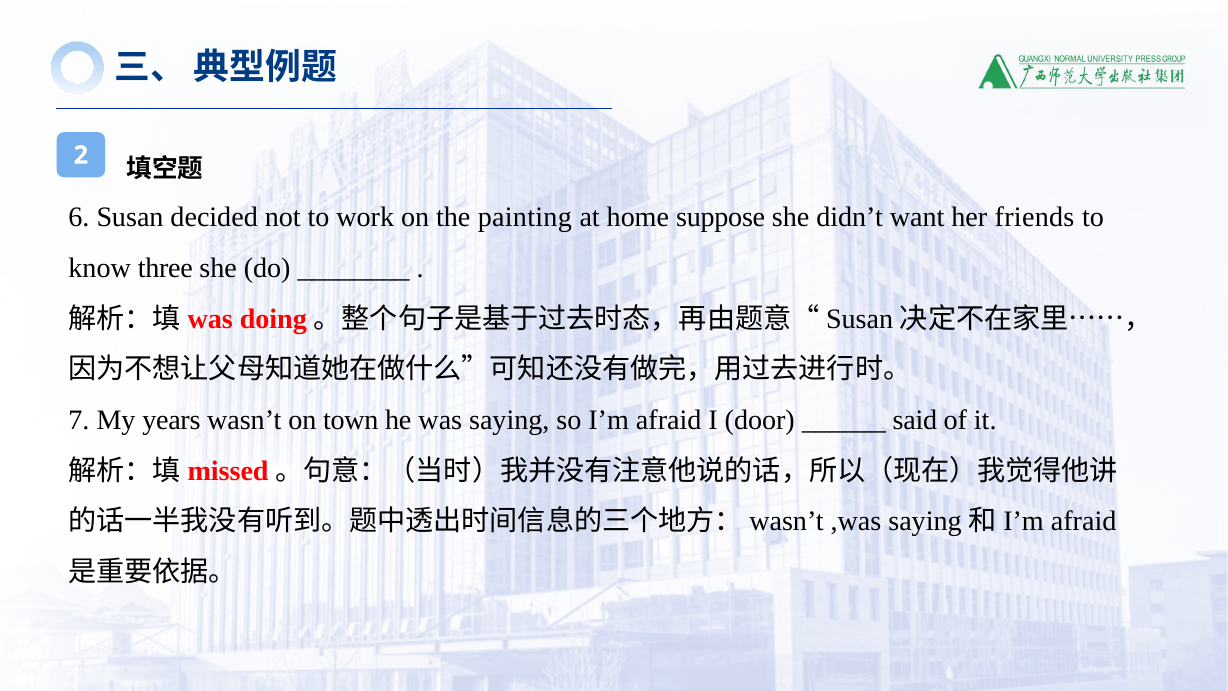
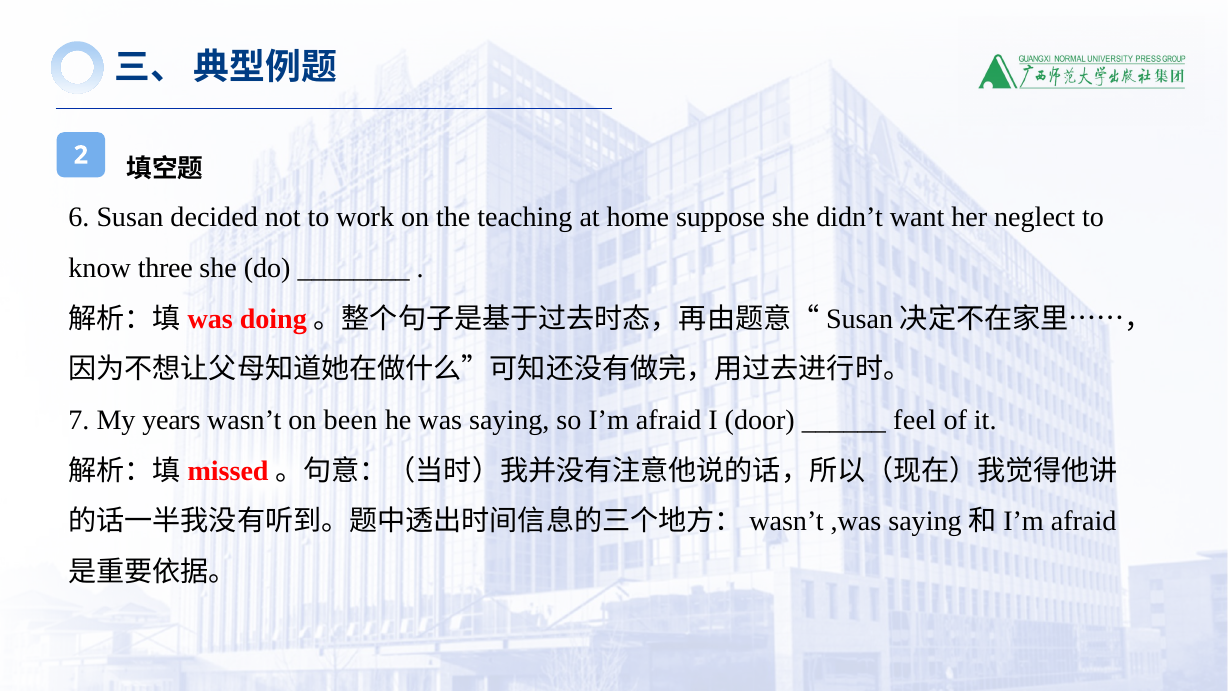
painting: painting -> teaching
friends: friends -> neglect
town: town -> been
said: said -> feel
